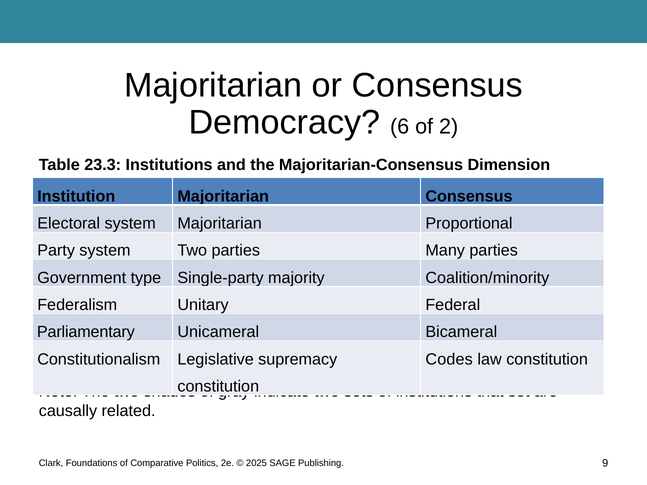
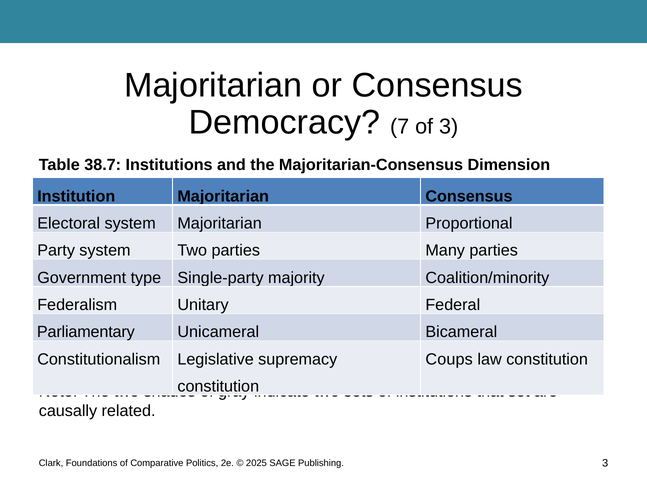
6: 6 -> 7
of 2: 2 -> 3
23.3: 23.3 -> 38.7
Codes: Codes -> Coups
Publishing 9: 9 -> 3
